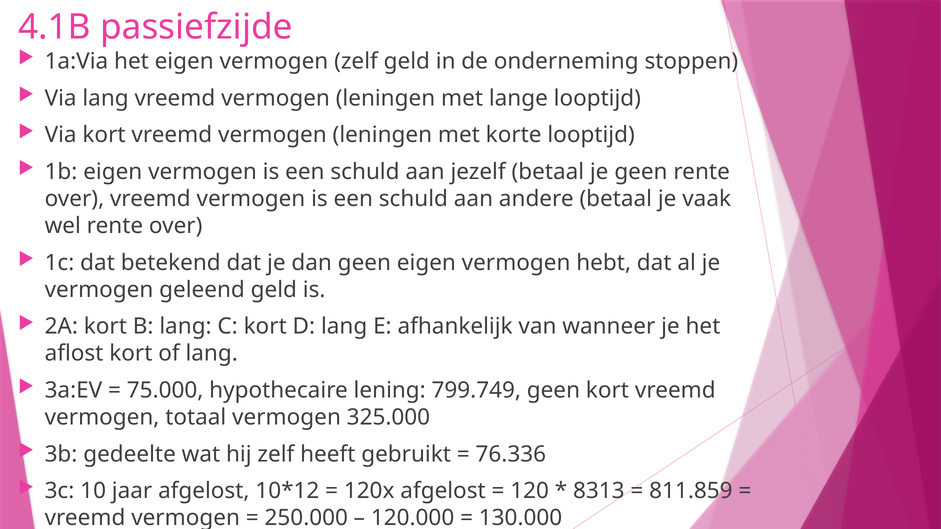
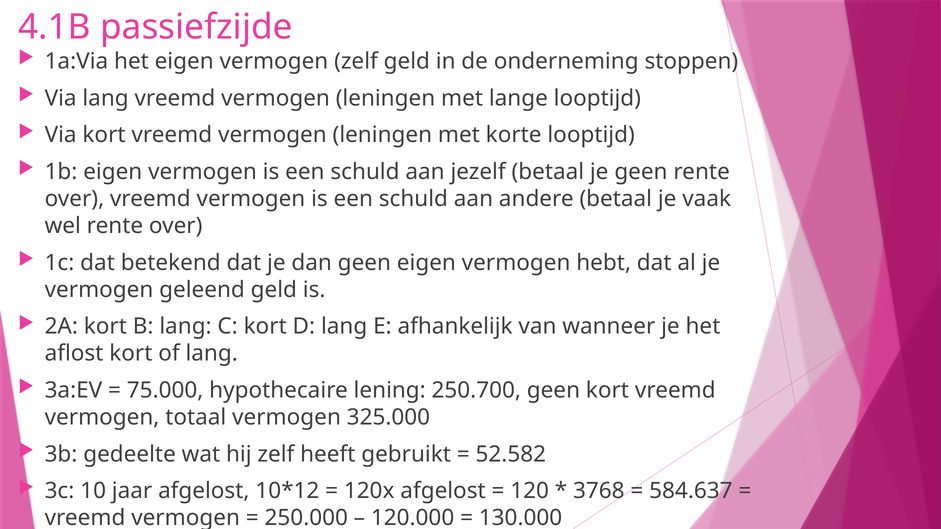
799.749: 799.749 -> 250.700
76.336: 76.336 -> 52.582
8313: 8313 -> 3768
811.859: 811.859 -> 584.637
